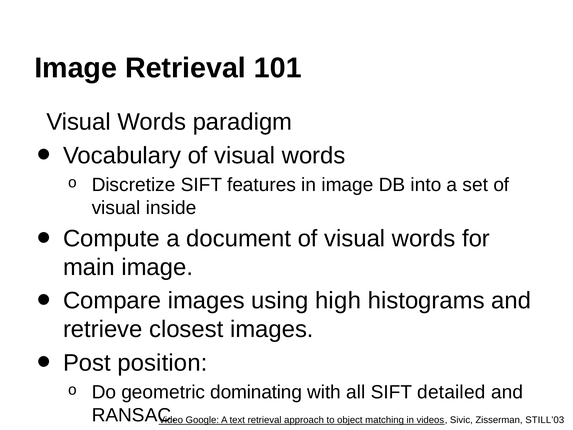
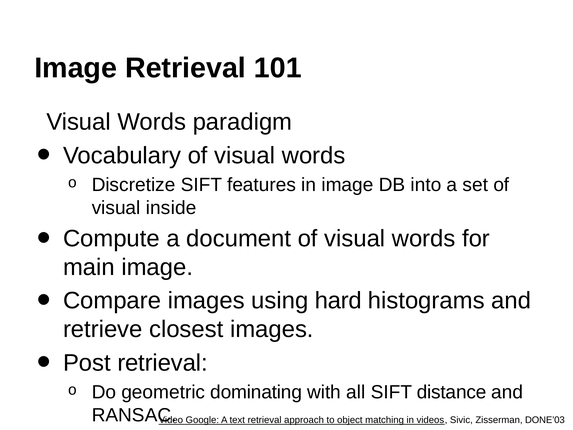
high: high -> hard
Post position: position -> retrieval
detailed: detailed -> distance
STILL’03: STILL’03 -> DONE’03
